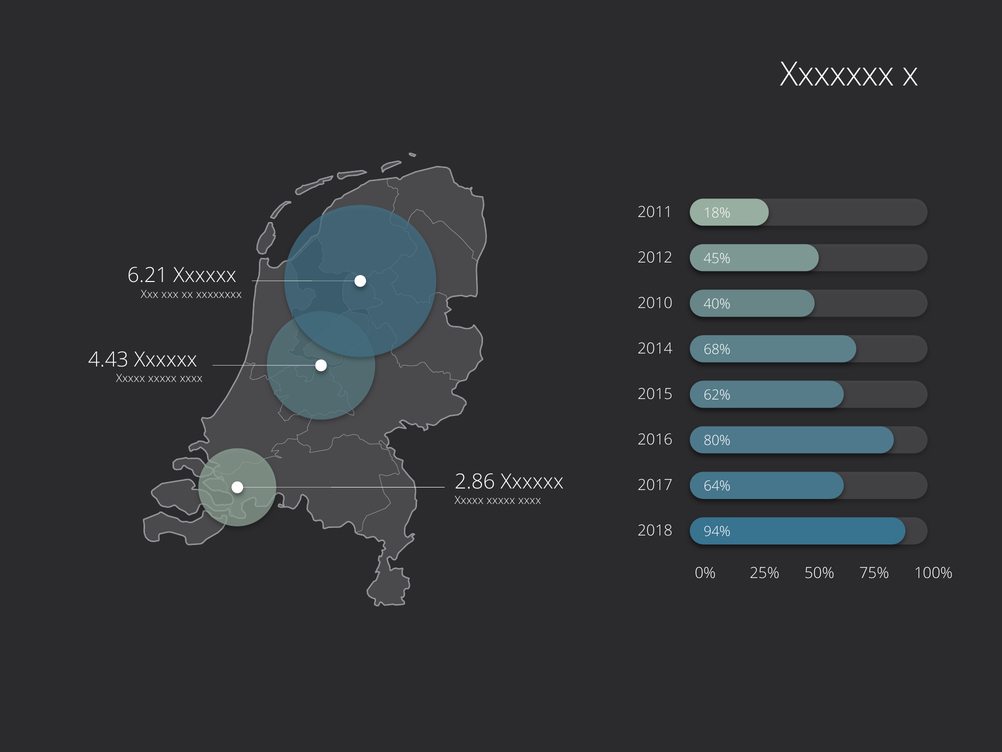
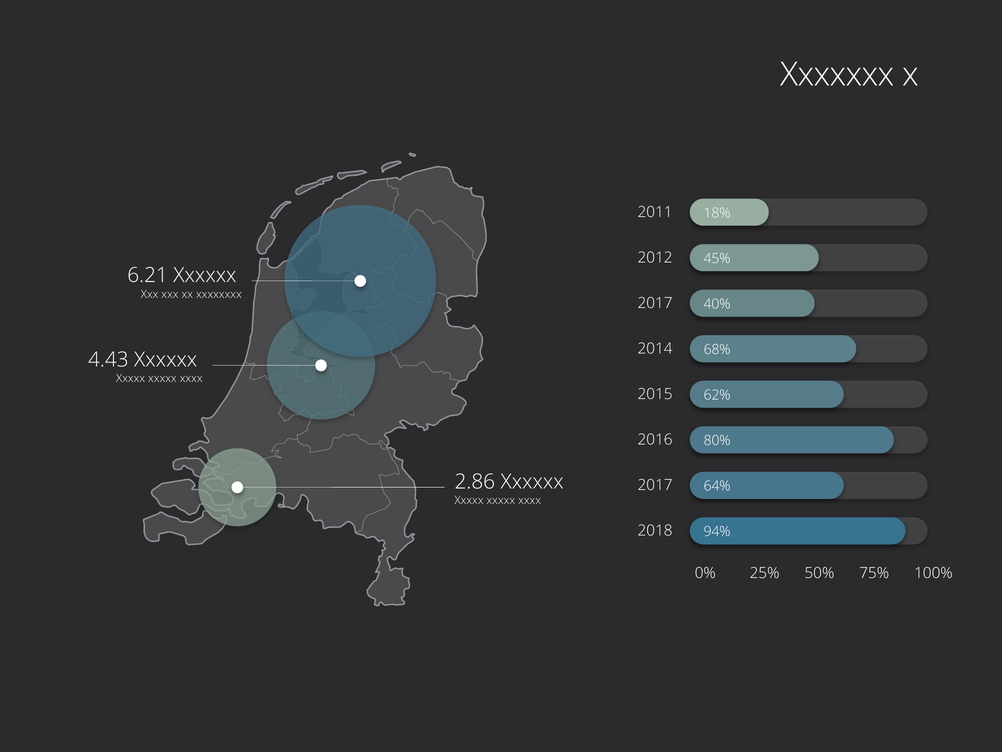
2010 at (655, 303): 2010 -> 2017
